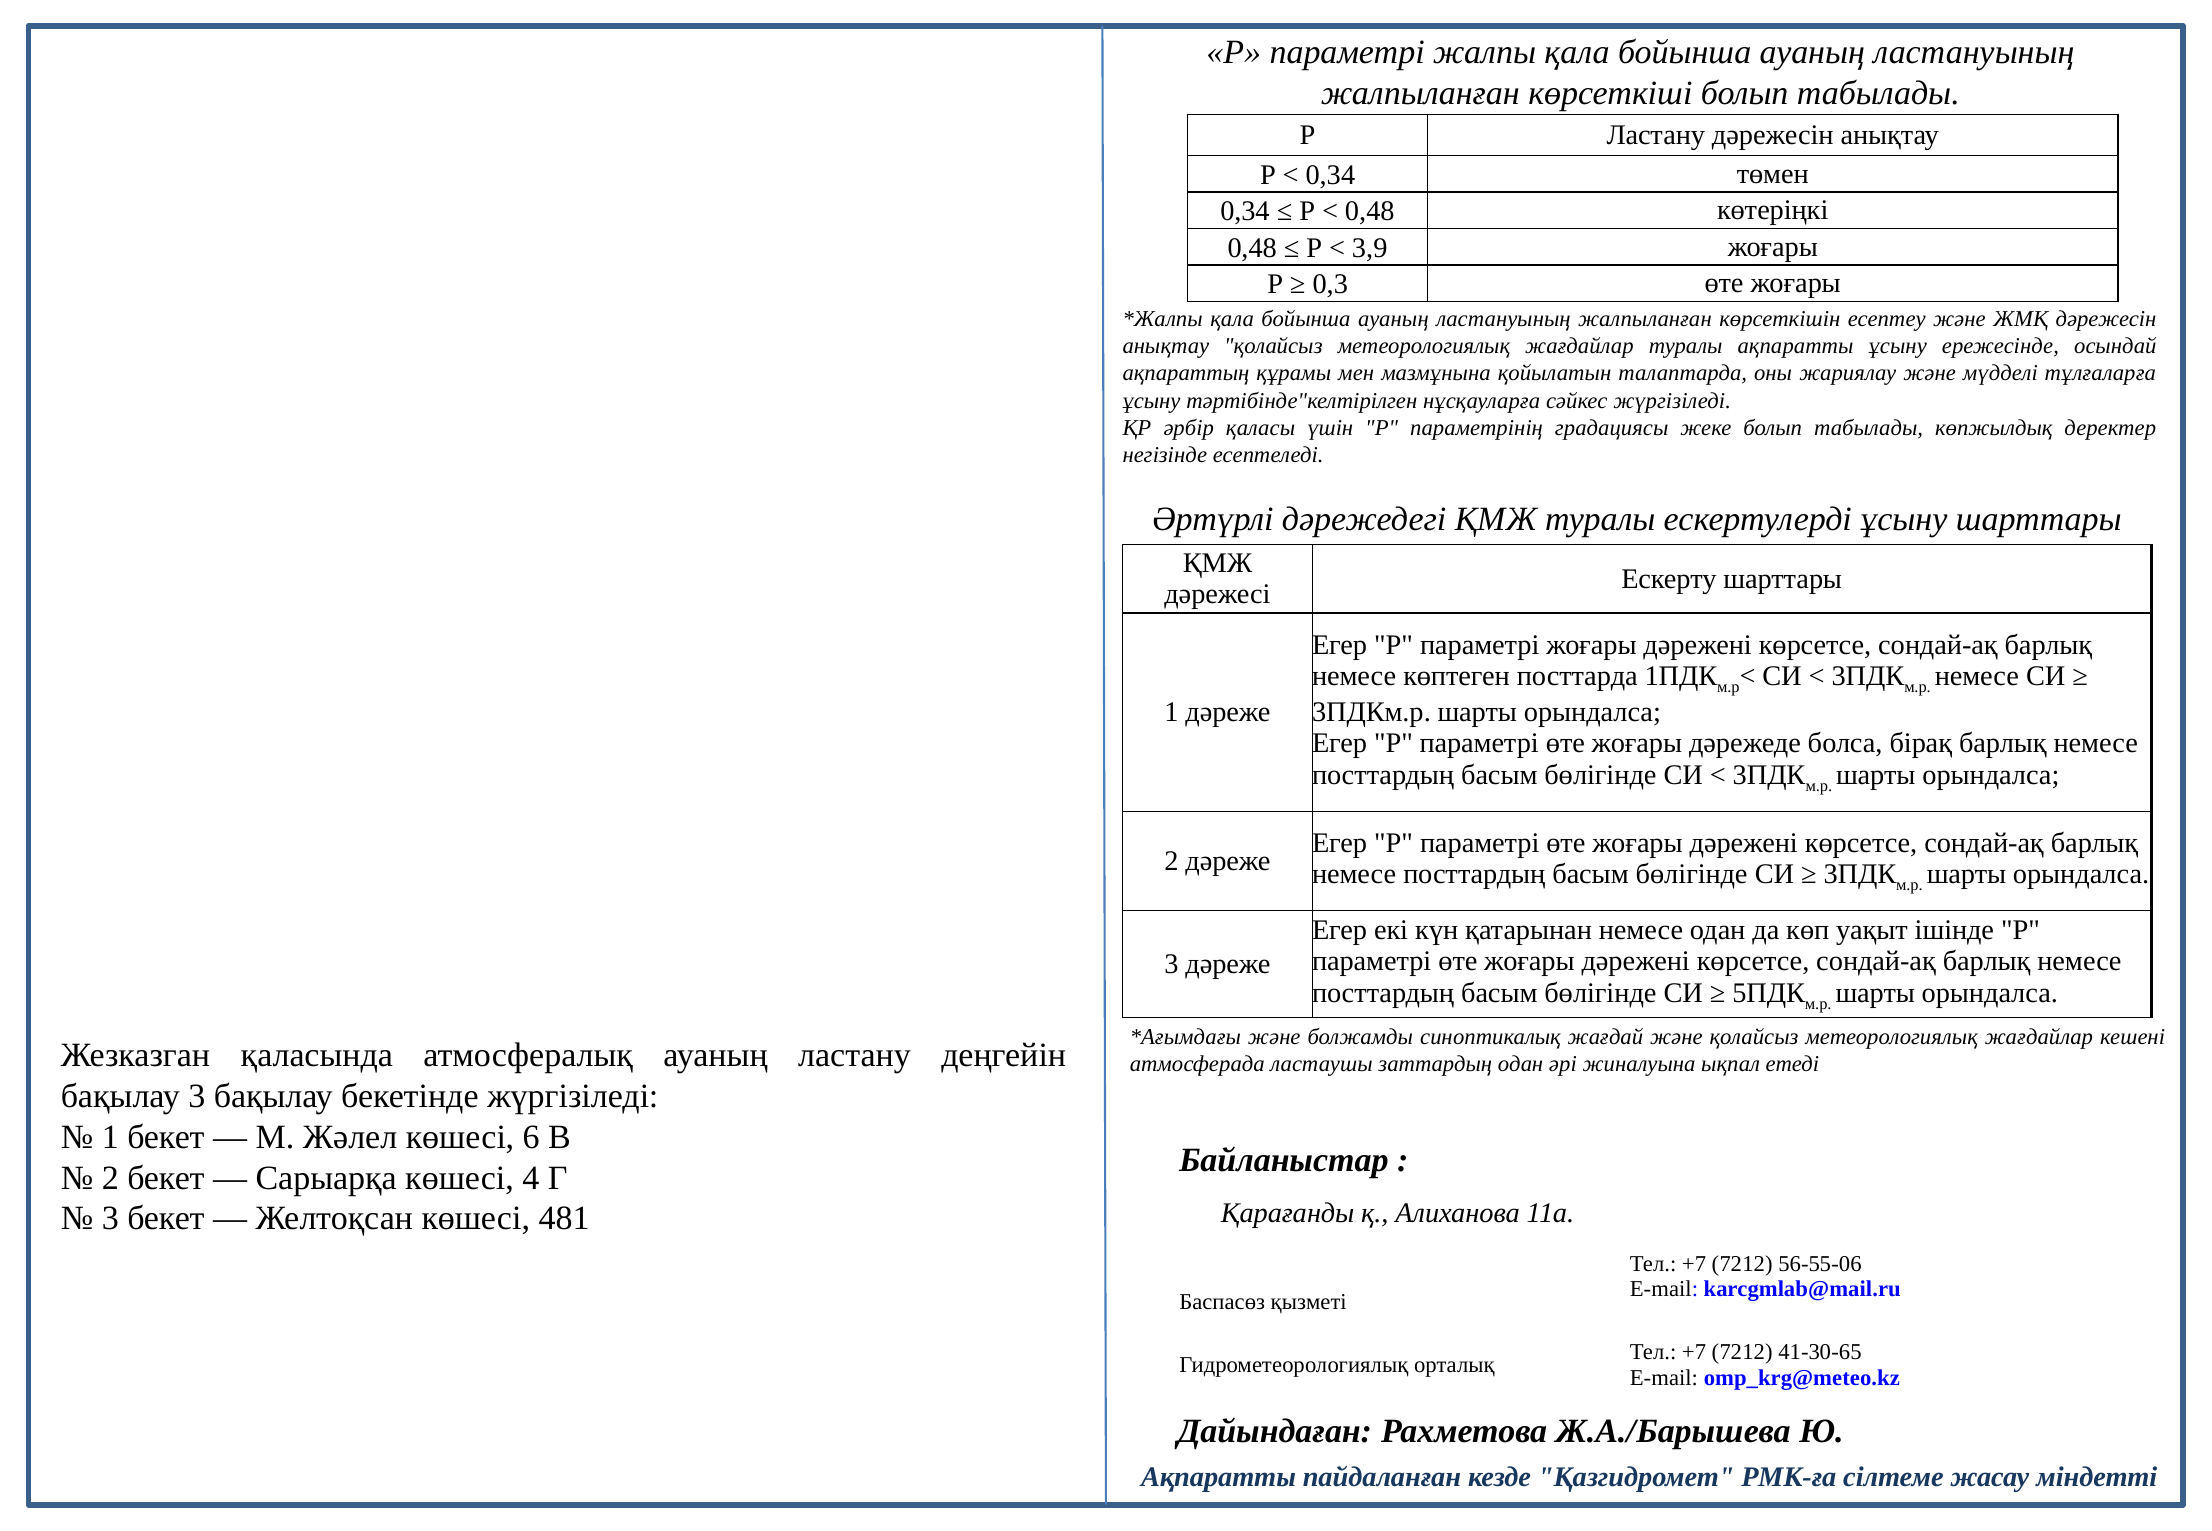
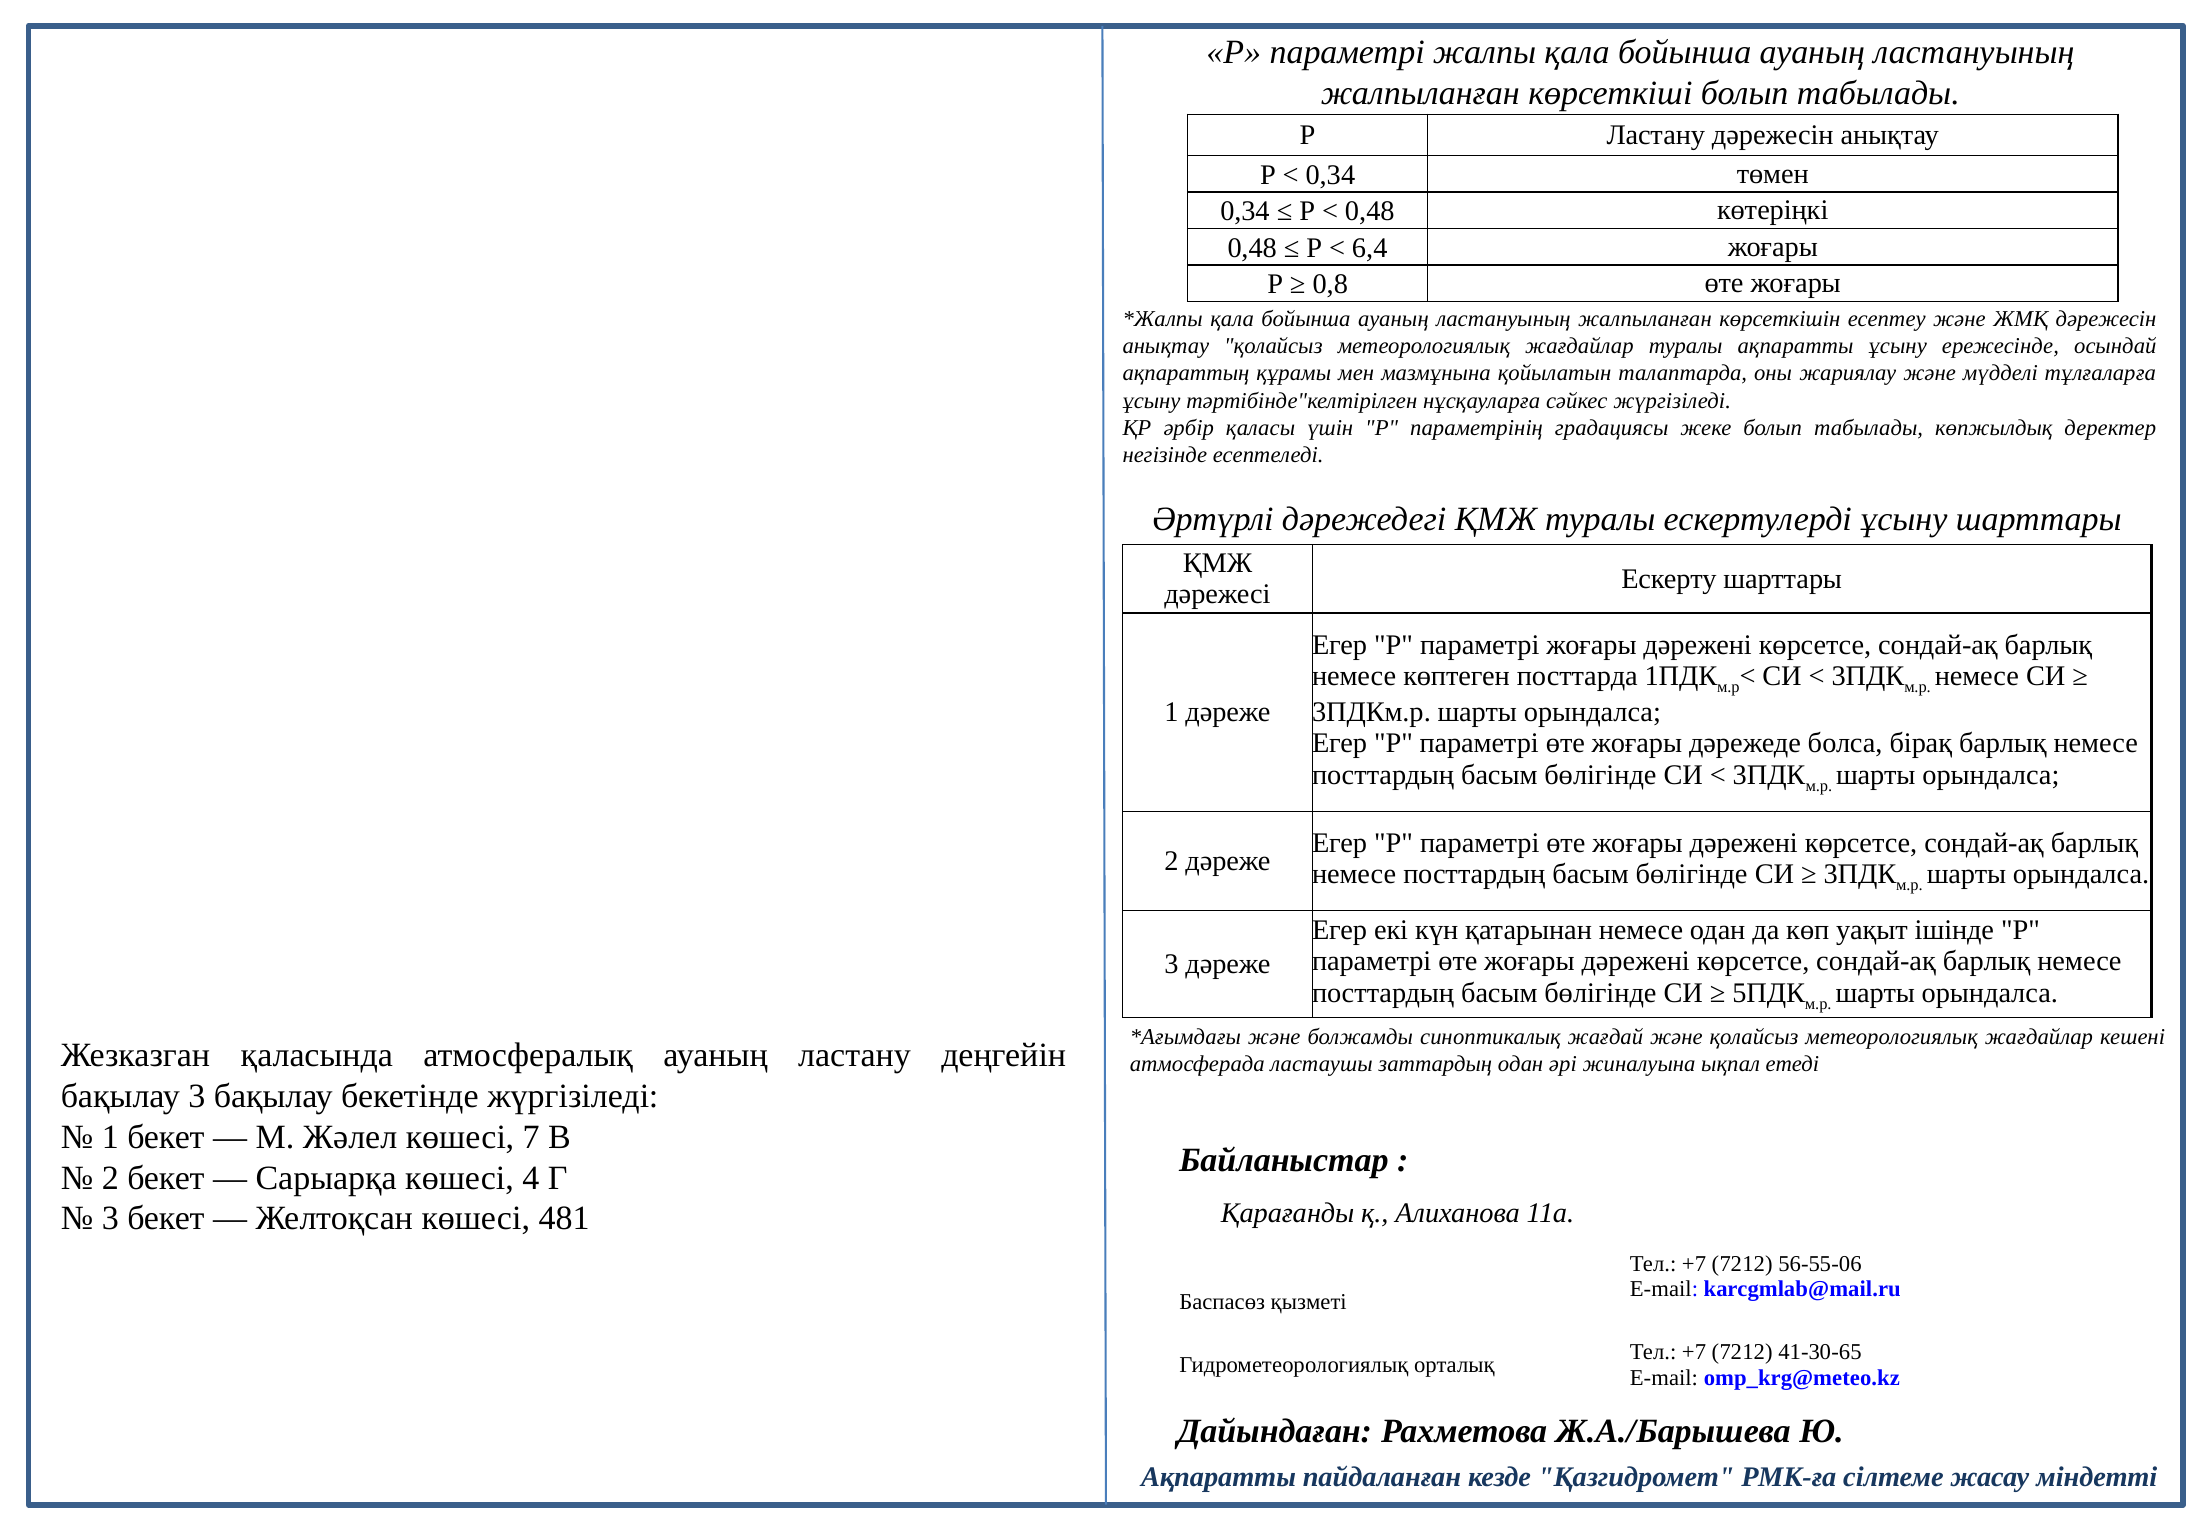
3,9: 3,9 -> 6,4
0,3: 0,3 -> 0,8
6: 6 -> 7
